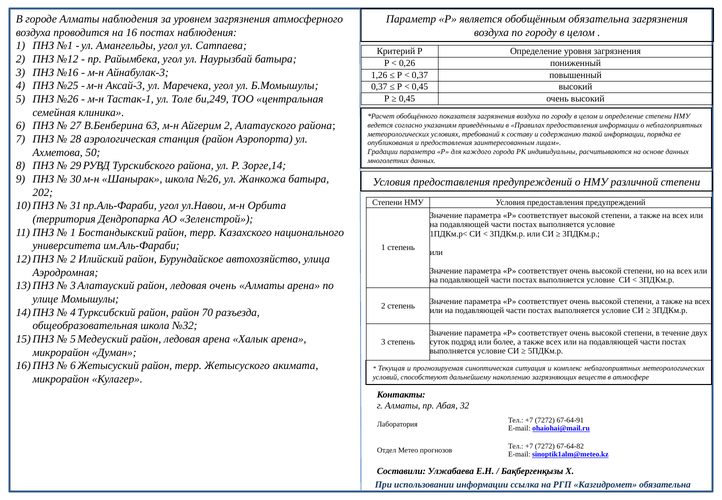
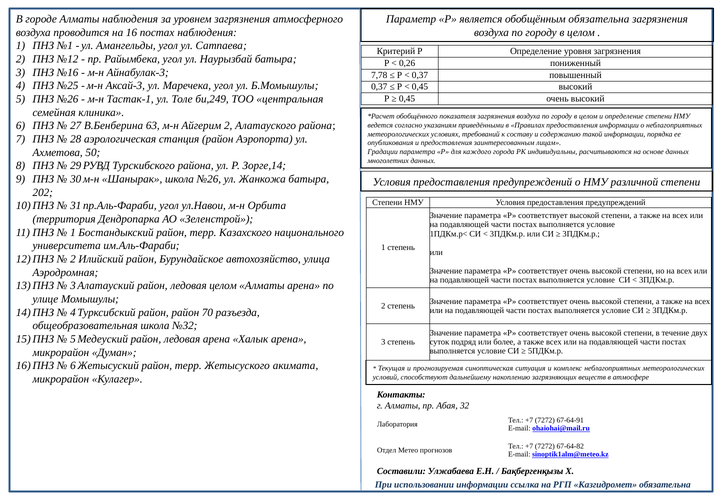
1,26: 1,26 -> 7,78
ледовая очень: очень -> целом
